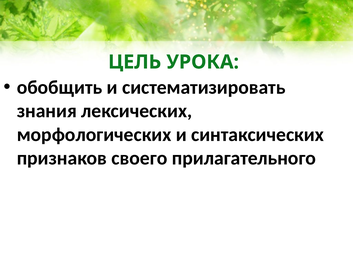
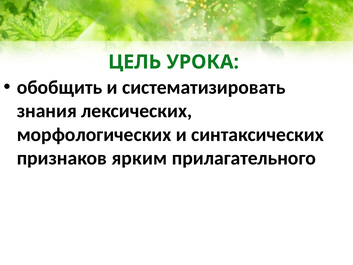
своего: своего -> ярким
